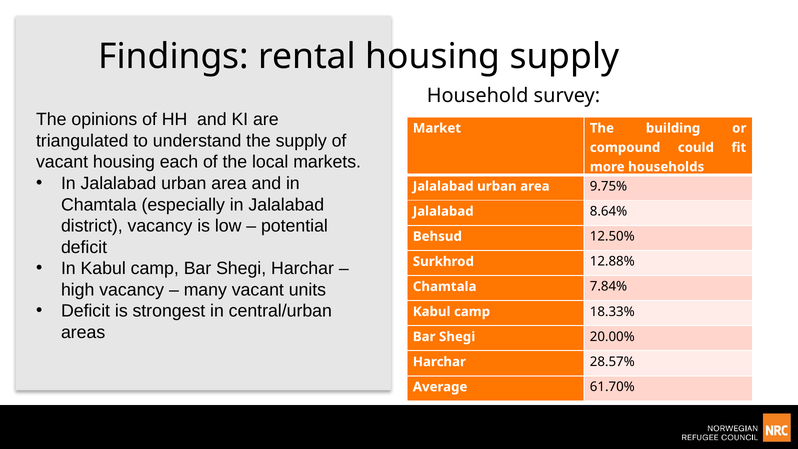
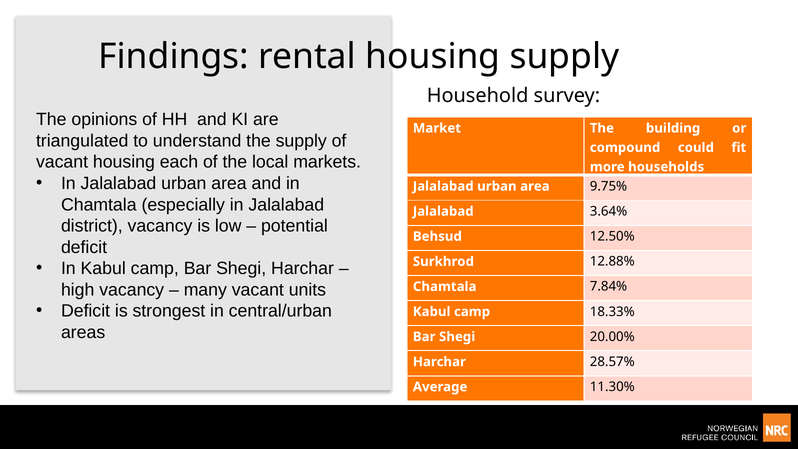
8.64%: 8.64% -> 3.64%
61.70%: 61.70% -> 11.30%
